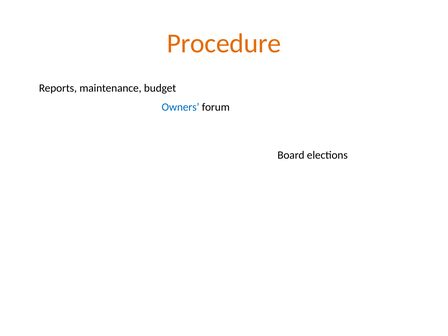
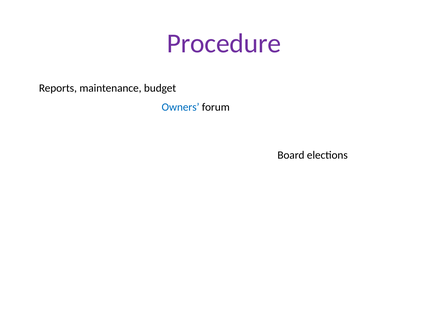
Procedure colour: orange -> purple
